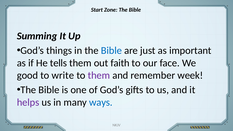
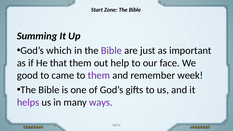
things: things -> which
Bible at (111, 51) colour: blue -> purple
tells: tells -> that
faith: faith -> help
write: write -> came
ways colour: blue -> purple
